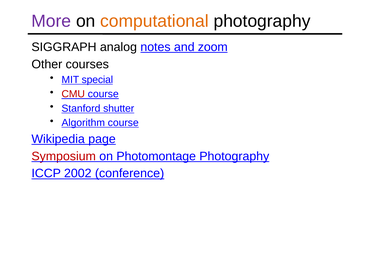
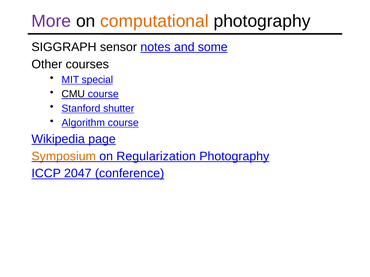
analog: analog -> sensor
zoom: zoom -> some
CMU colour: red -> black
Symposium colour: red -> orange
Photomontage: Photomontage -> Regularization
2002: 2002 -> 2047
